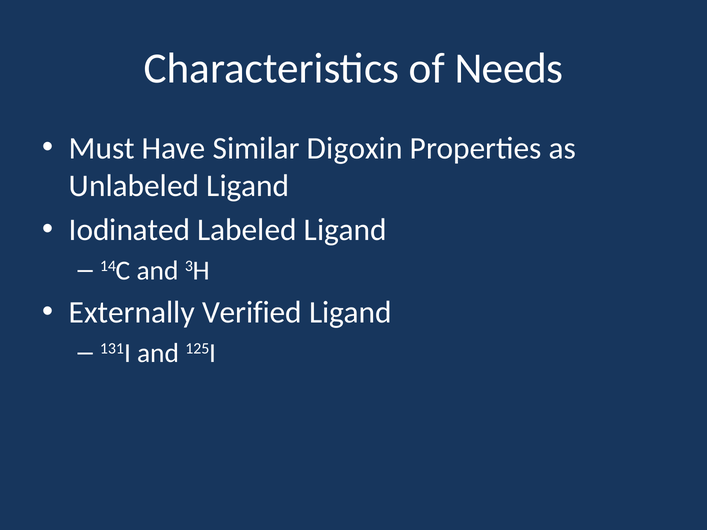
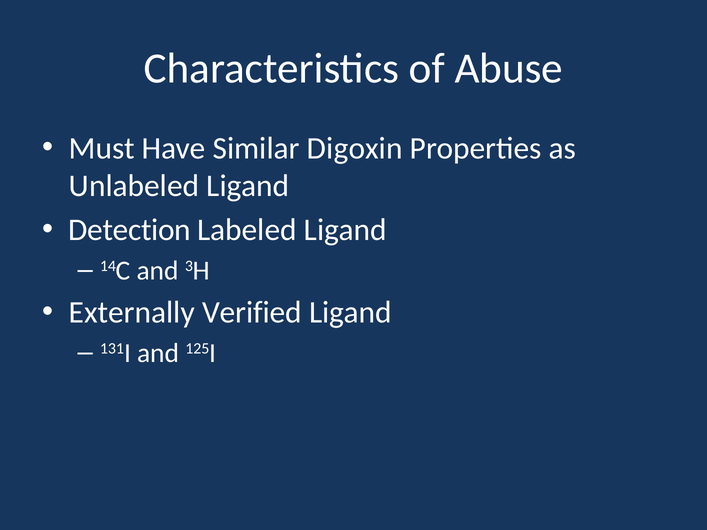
Needs: Needs -> Abuse
Iodinated: Iodinated -> Detection
